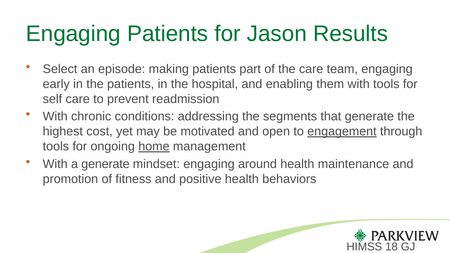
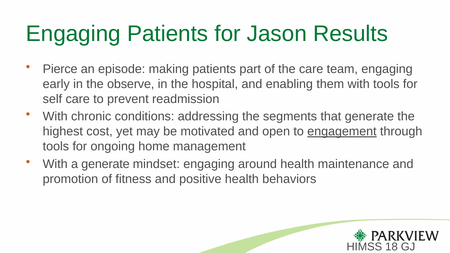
Select: Select -> Pierce
the patients: patients -> observe
home underline: present -> none
